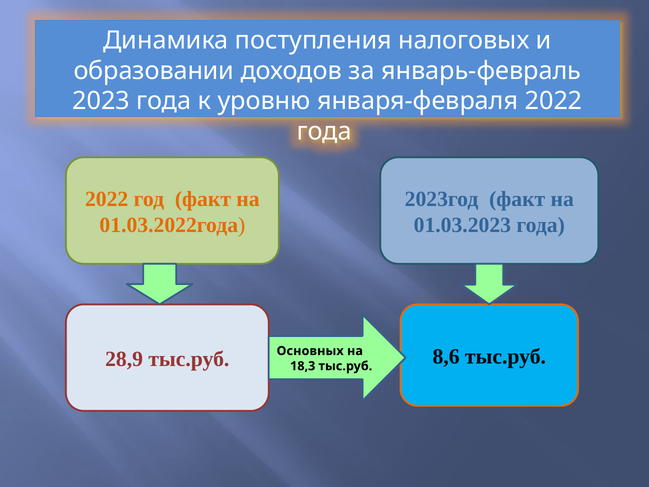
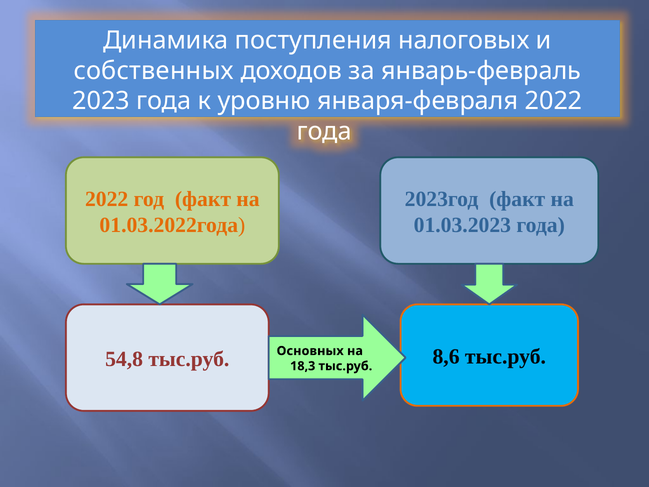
образовании: образовании -> собственных
28,9: 28,9 -> 54,8
